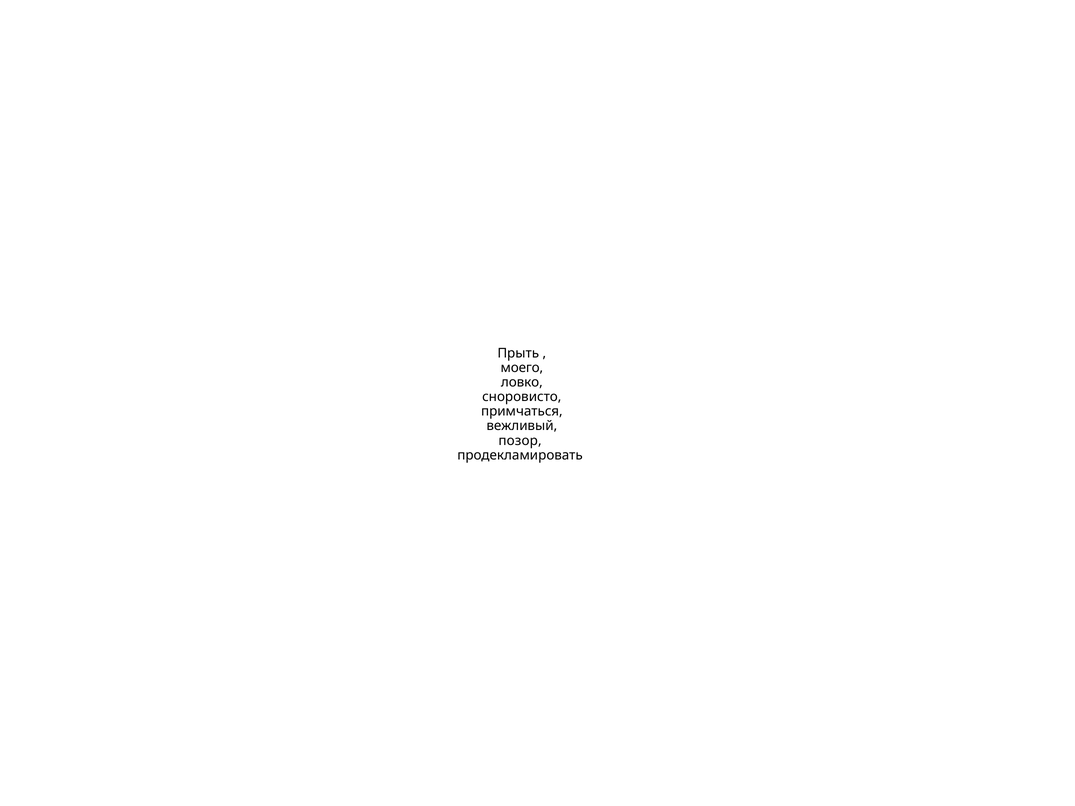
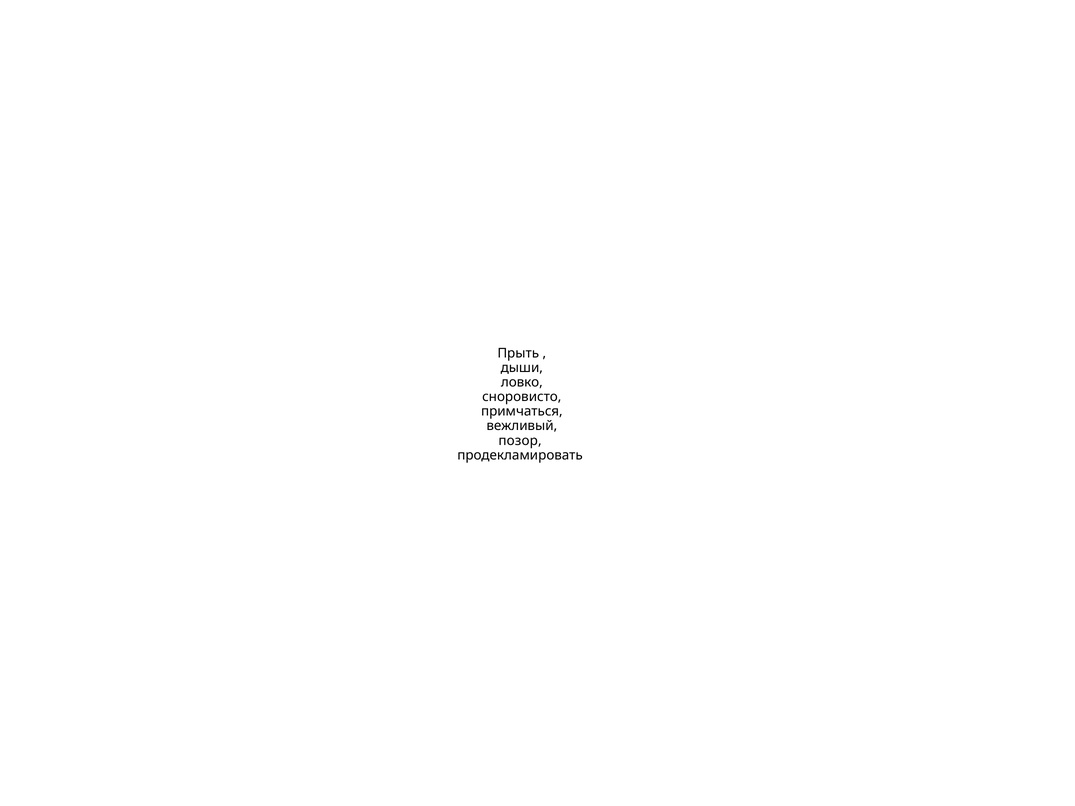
моего: моего -> дыши
